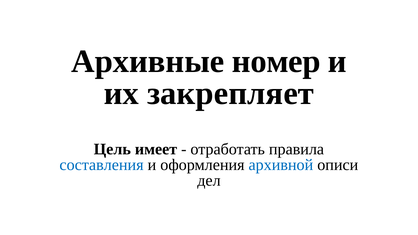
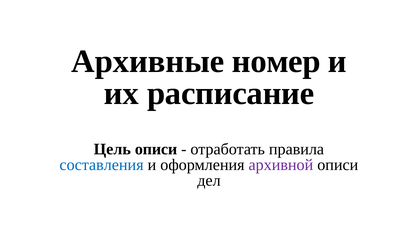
закрепляет: закрепляет -> расписание
Цель имеет: имеет -> описи
архивной colour: blue -> purple
